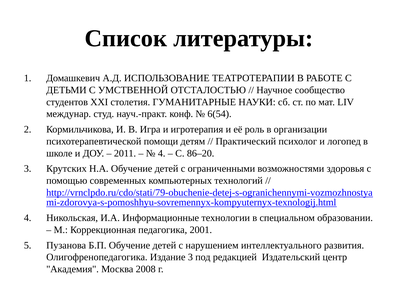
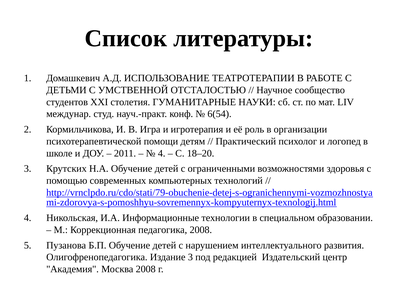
86–20: 86–20 -> 18–20
педагогика 2001: 2001 -> 2008
